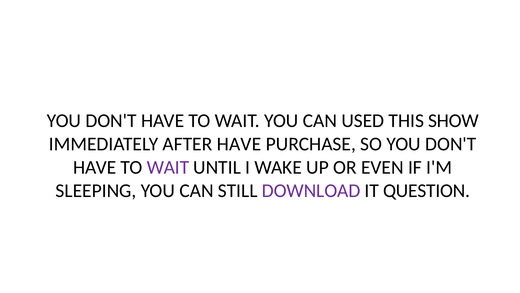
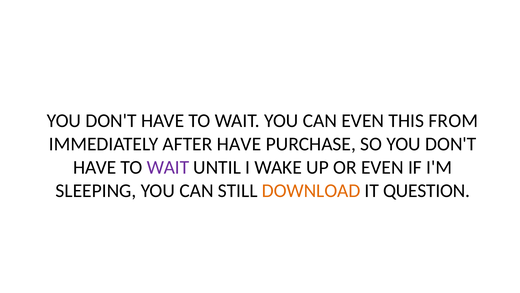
CAN USED: USED -> EVEN
SHOW: SHOW -> FROM
DOWNLOAD colour: purple -> orange
